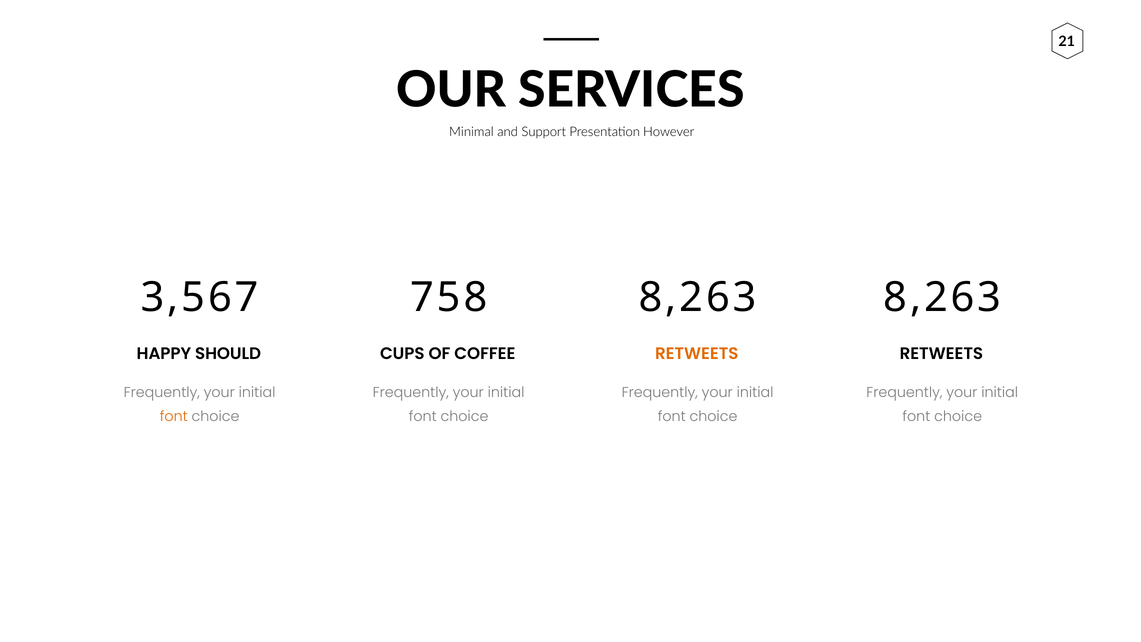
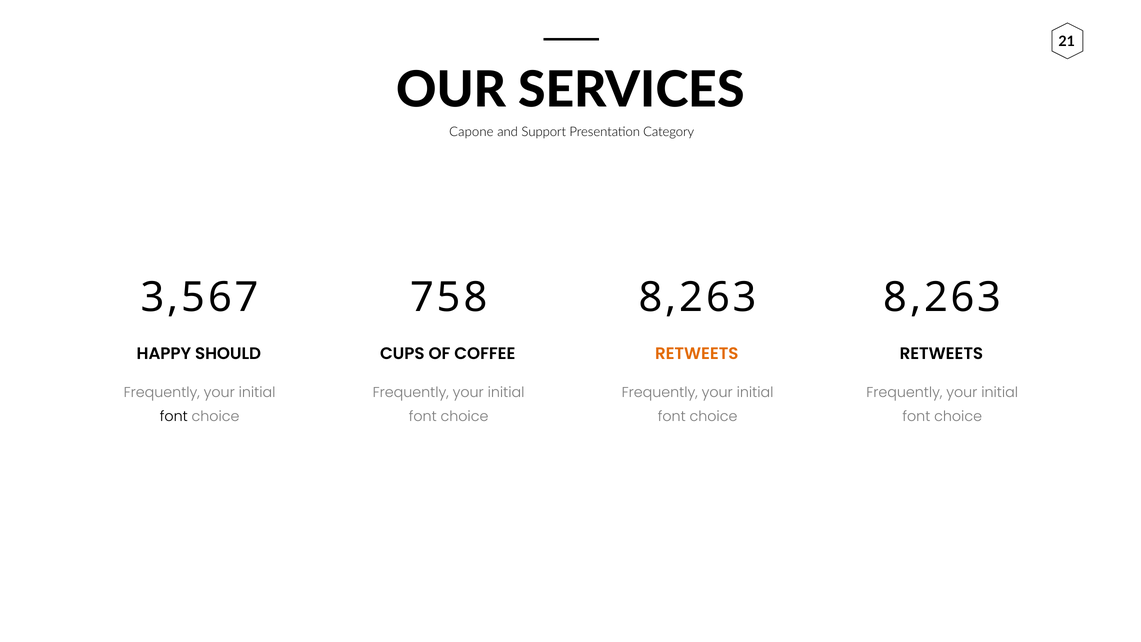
Minimal: Minimal -> Capone
However: However -> Category
font at (174, 416) colour: orange -> black
